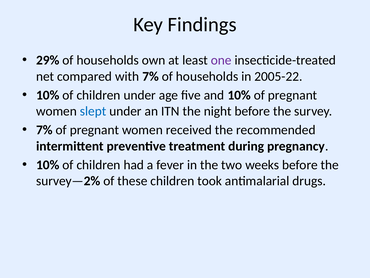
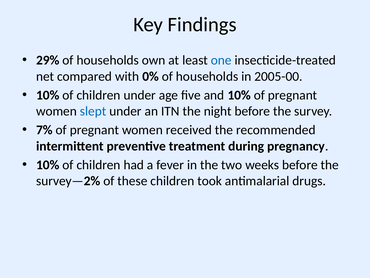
one colour: purple -> blue
with 7%: 7% -> 0%
2005-22: 2005-22 -> 2005-00
